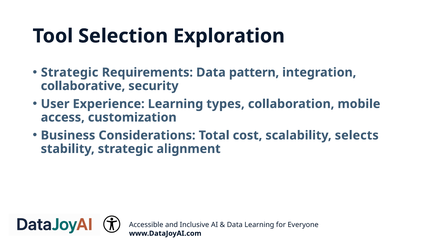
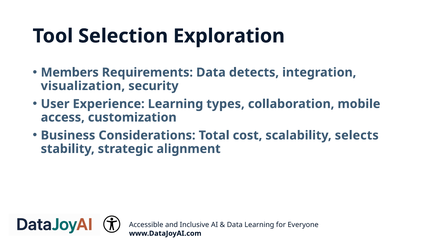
Strategic at (70, 73): Strategic -> Members
pattern: pattern -> detects
collaborative: collaborative -> visualization
